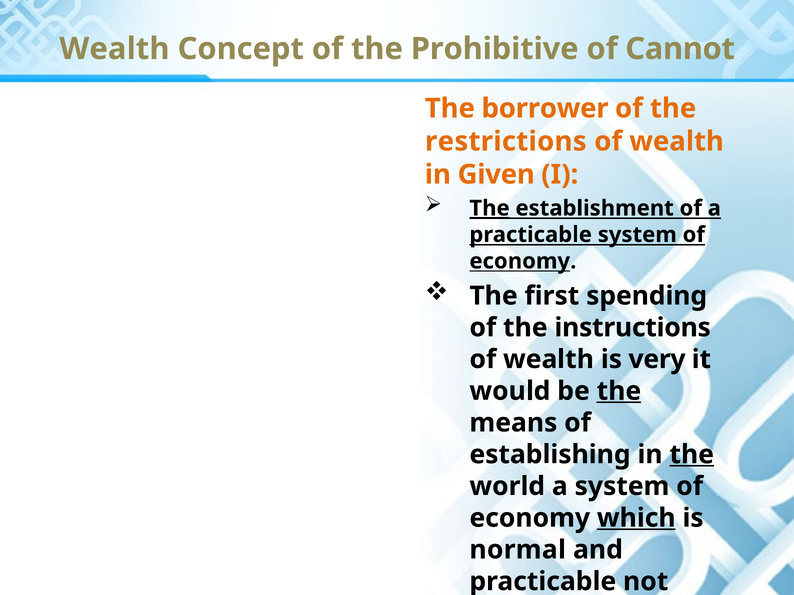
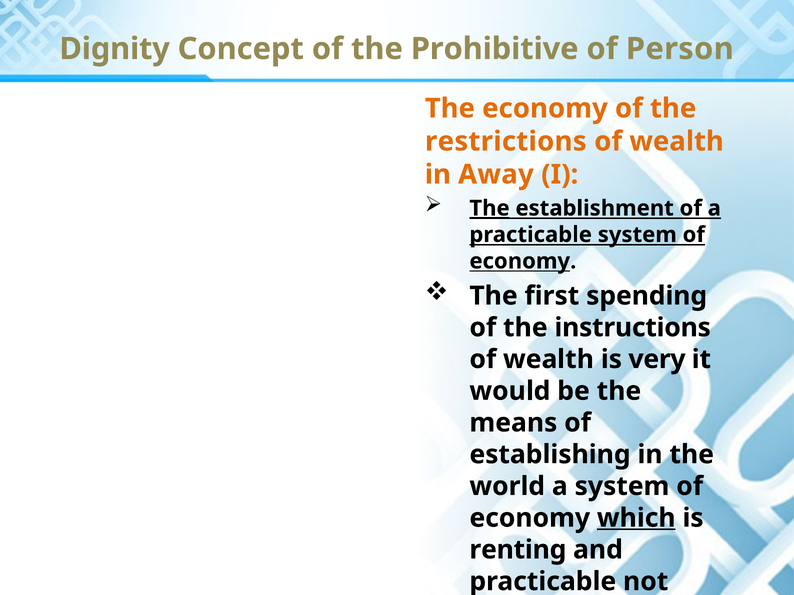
Wealth at (114, 49): Wealth -> Dignity
Cannot: Cannot -> Person
The borrower: borrower -> economy
Given: Given -> Away
the at (619, 391) underline: present -> none
the at (692, 455) underline: present -> none
normal: normal -> renting
